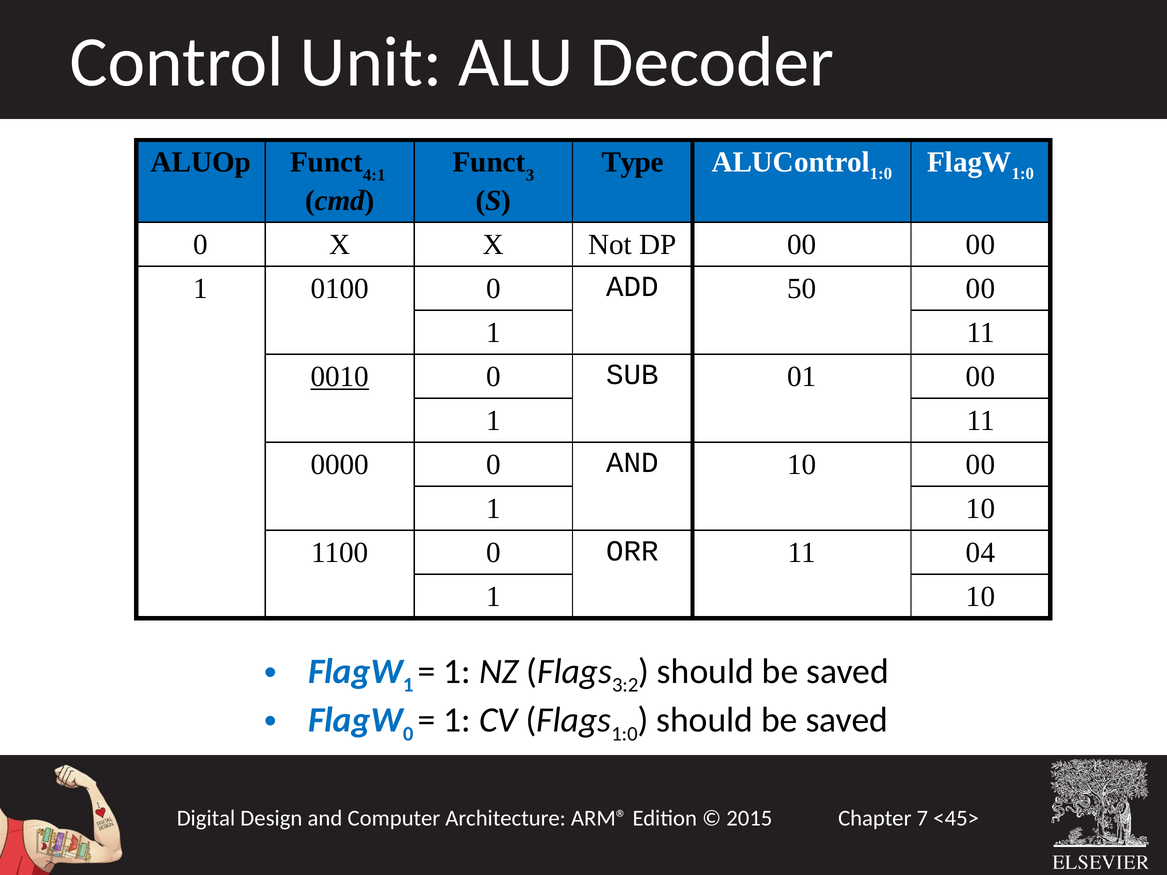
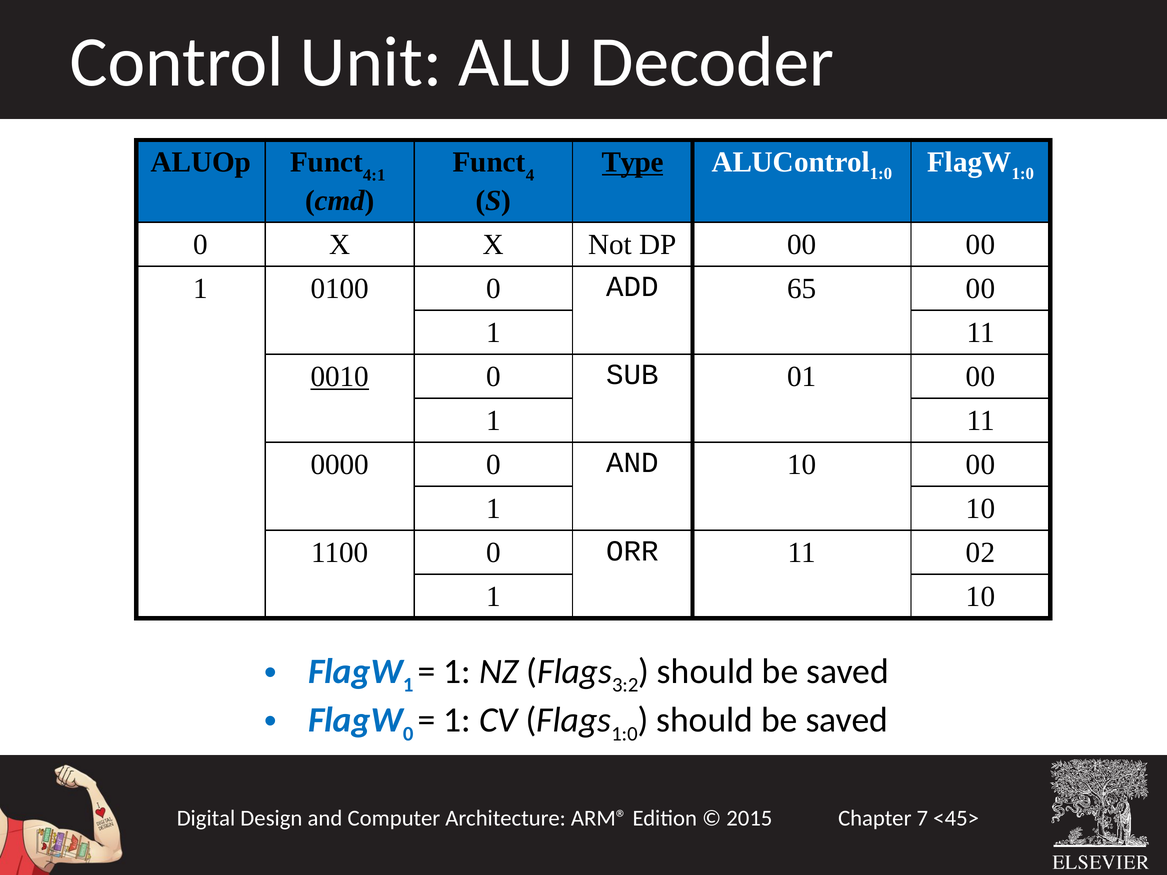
3: 3 -> 4
Type underline: none -> present
50: 50 -> 65
04: 04 -> 02
